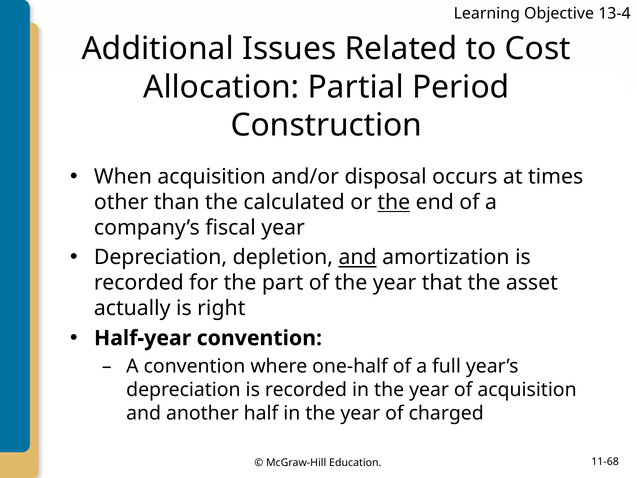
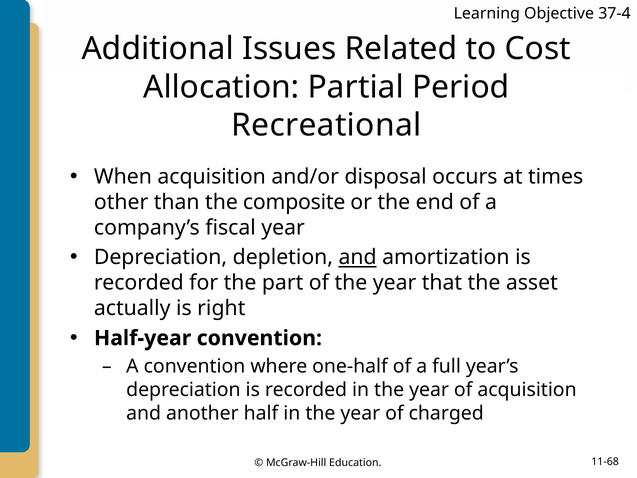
13-4: 13-4 -> 37-4
Construction: Construction -> Recreational
calculated: calculated -> composite
the at (394, 202) underline: present -> none
